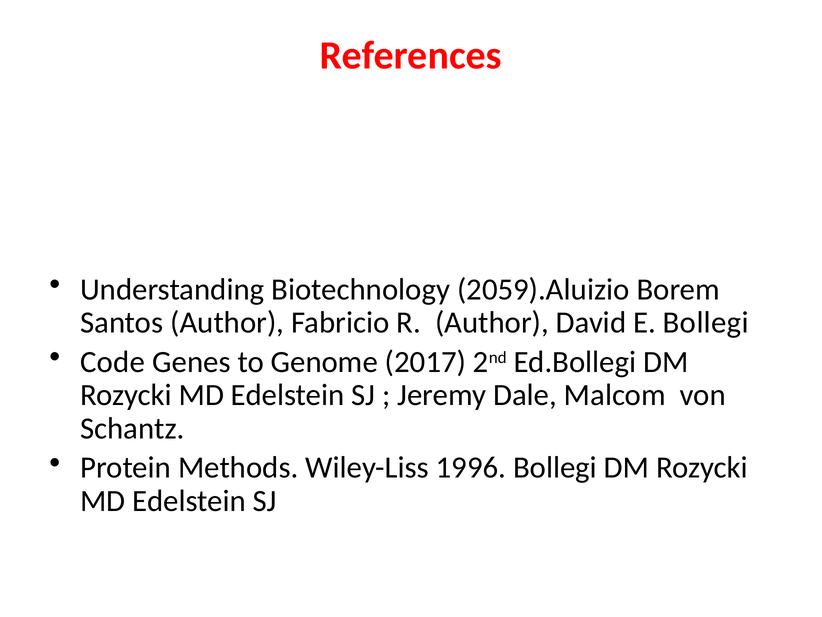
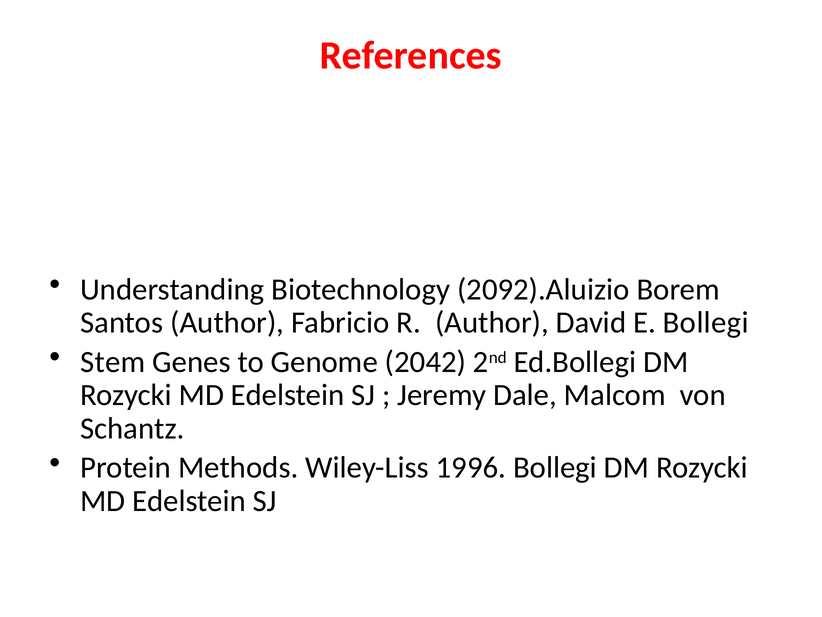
2059).Aluizio: 2059).Aluizio -> 2092).Aluizio
Code: Code -> Stem
2017: 2017 -> 2042
